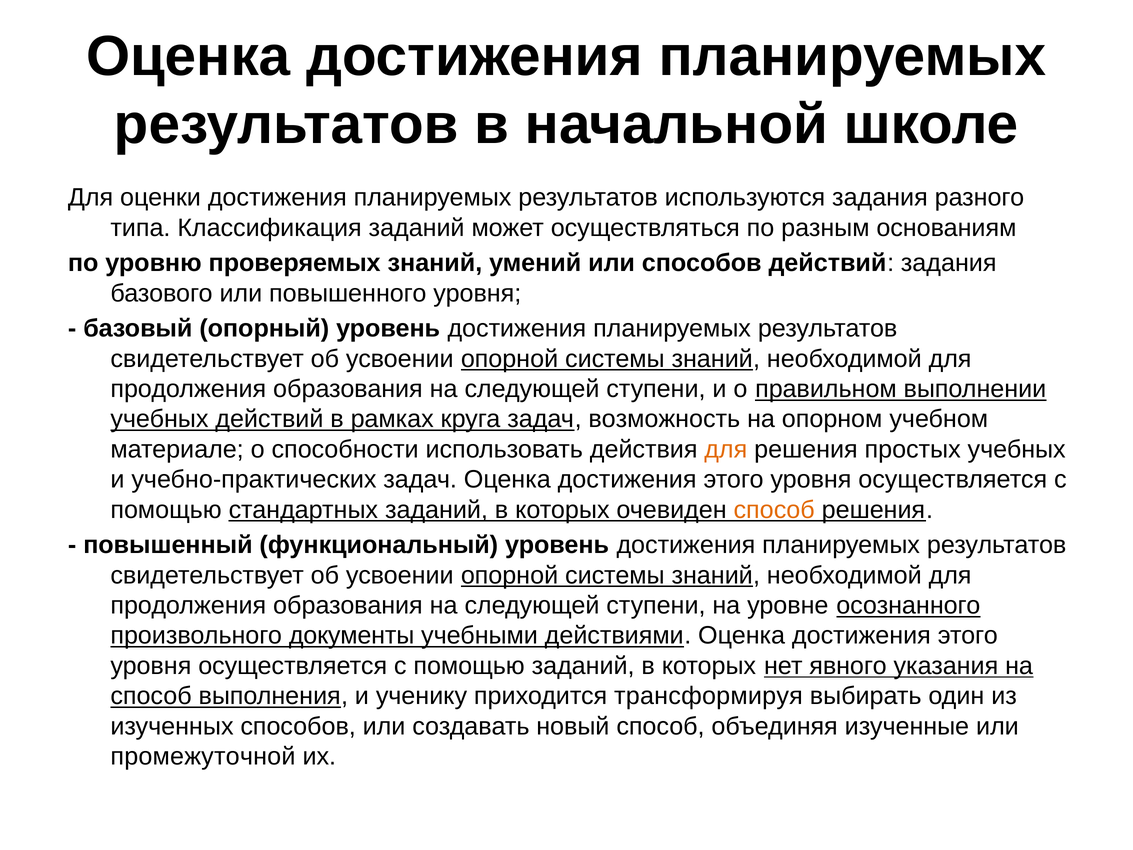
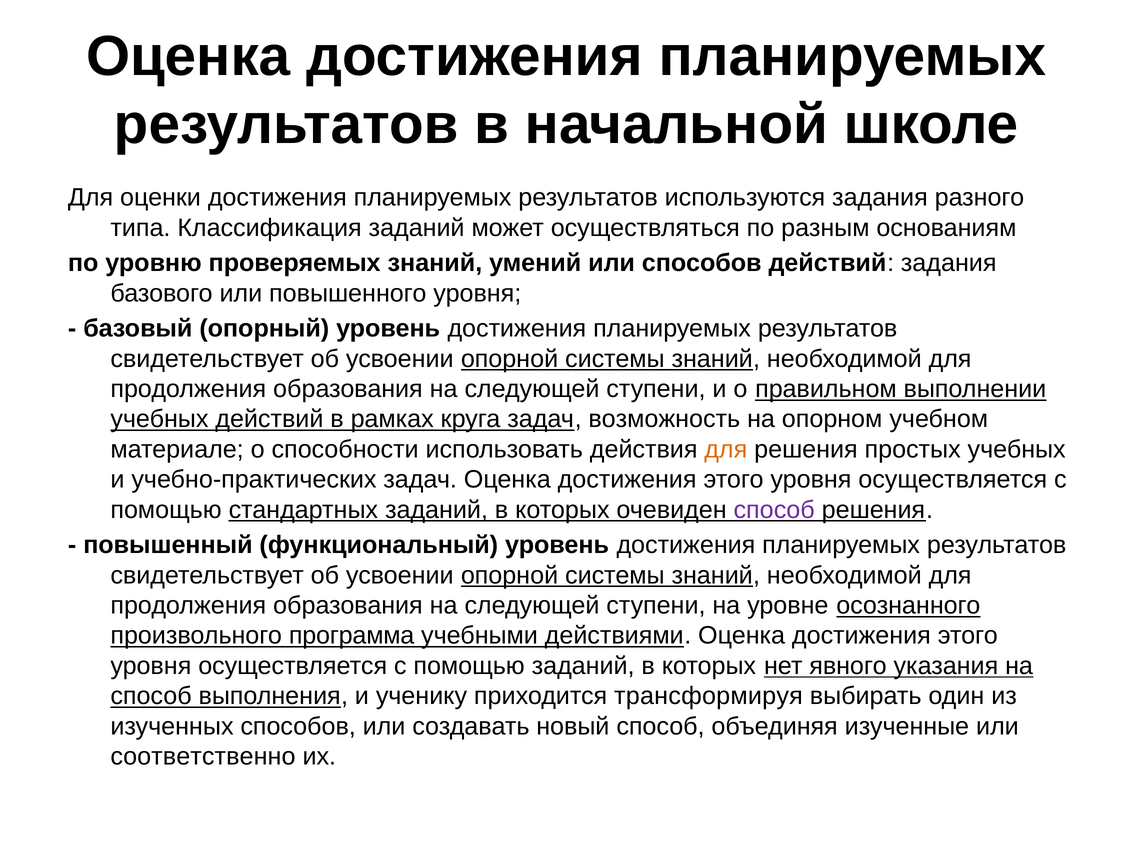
способ at (774, 510) colour: orange -> purple
документы: документы -> программа
промежуточной: промежуточной -> соответственно
